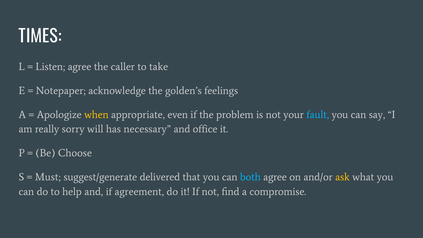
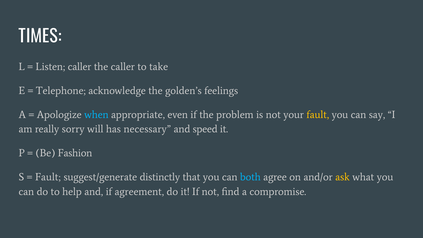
Listen agree: agree -> caller
Notepaper: Notepaper -> Telephone
when colour: yellow -> light blue
fault at (318, 114) colour: light blue -> yellow
office: office -> speed
Choose: Choose -> Fashion
Must at (48, 177): Must -> Fault
delivered: delivered -> distinctly
